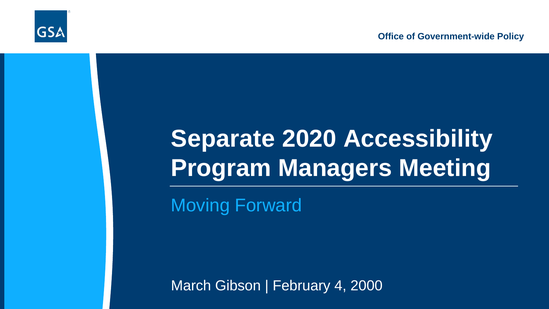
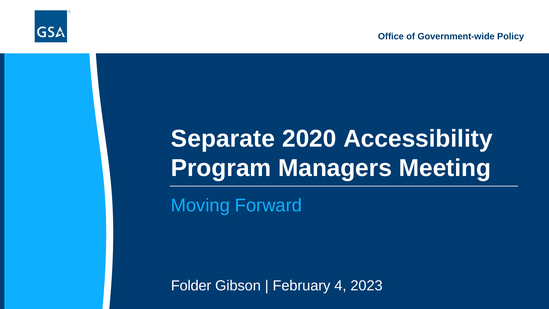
March: March -> Folder
2000: 2000 -> 2023
